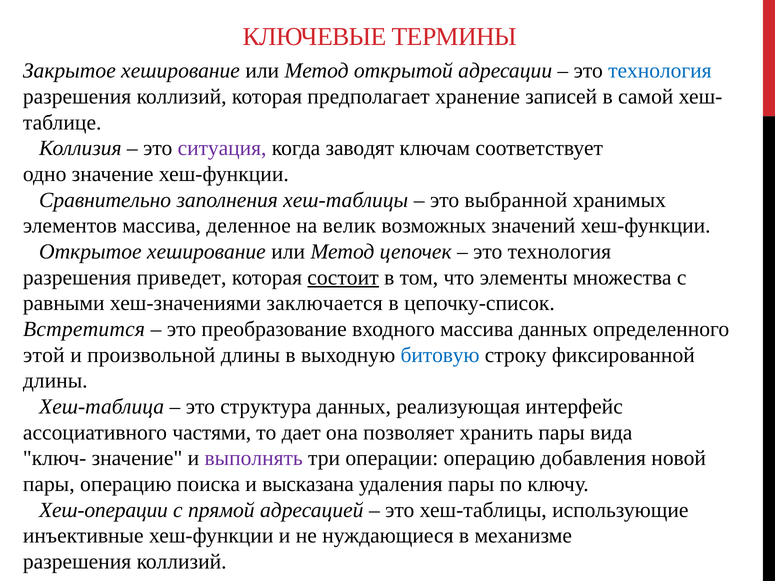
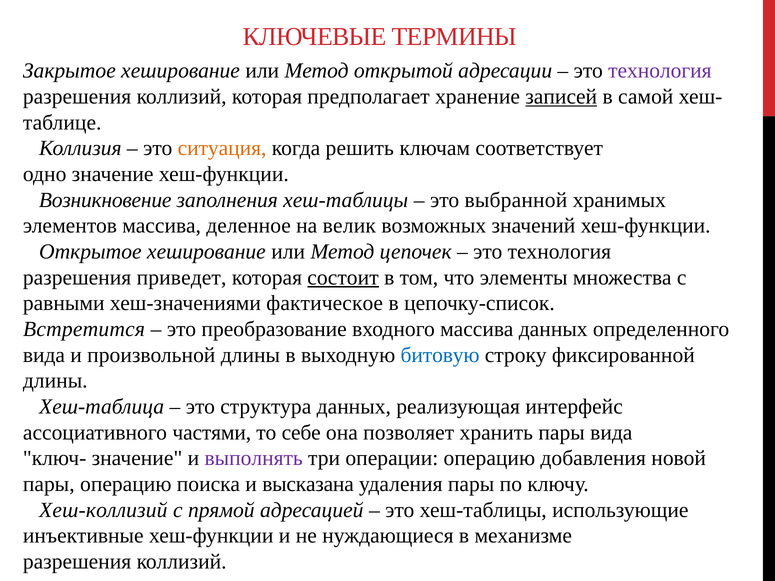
технология at (660, 71) colour: blue -> purple
записей underline: none -> present
ситуация colour: purple -> orange
заводят: заводят -> решить
Сравнительно: Сравнительно -> Возникновение
заключается: заключается -> фактическое
этой at (44, 355): этой -> вида
дает: дает -> себе
Хеш-операции: Хеш-операции -> Хеш-коллизий
